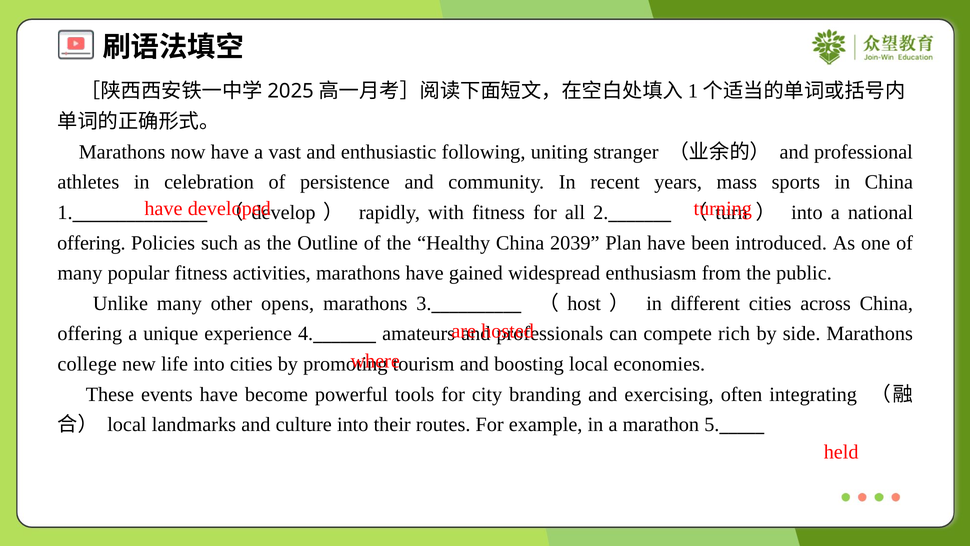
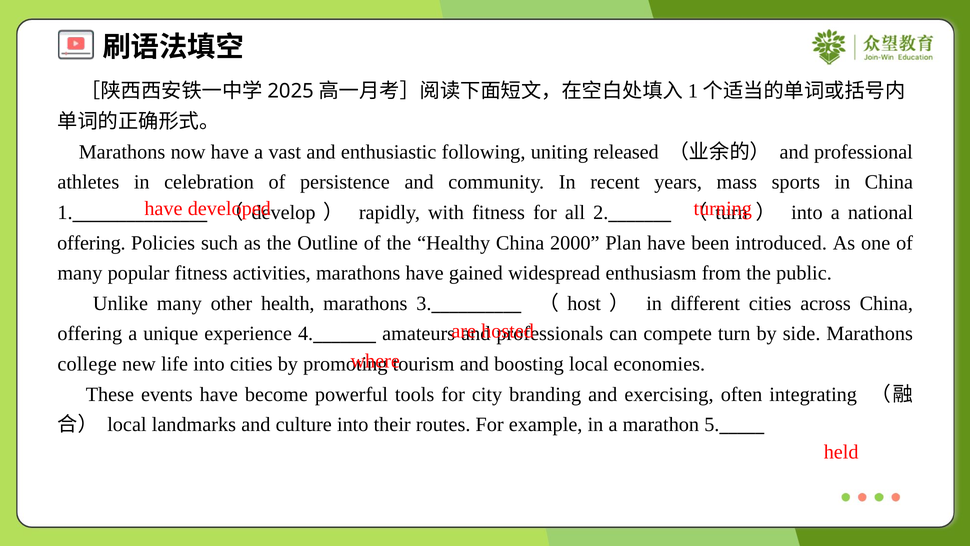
stranger: stranger -> released
2039: 2039 -> 2000
opens: opens -> health
compete rich: rich -> turn
